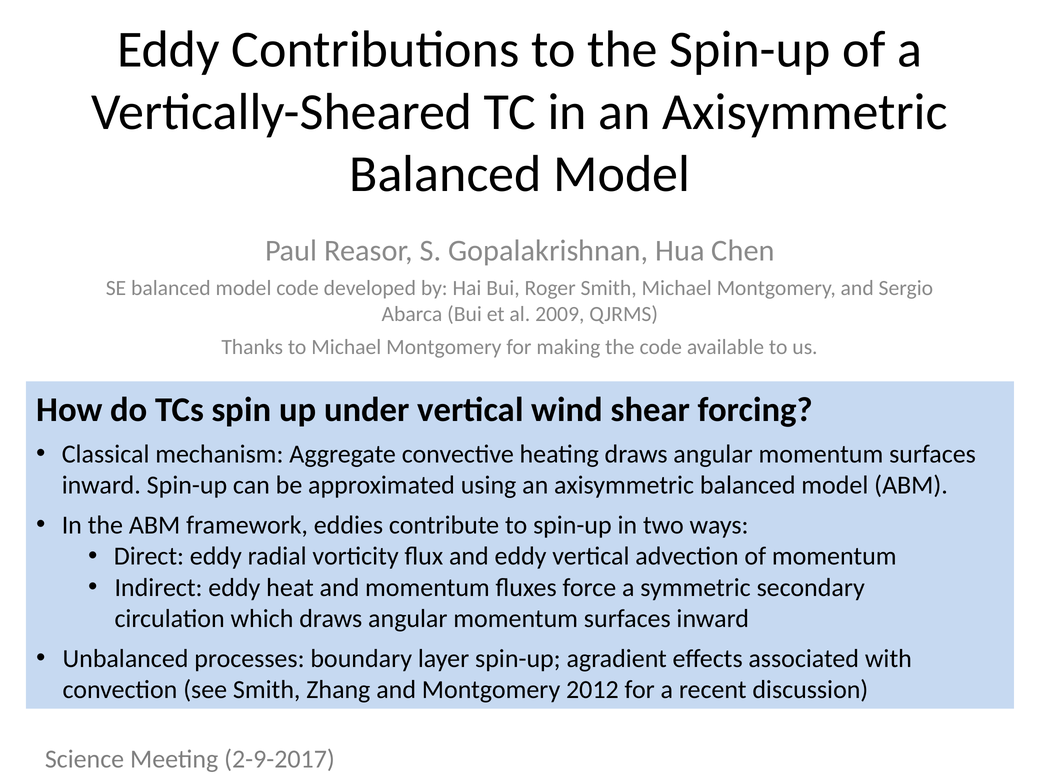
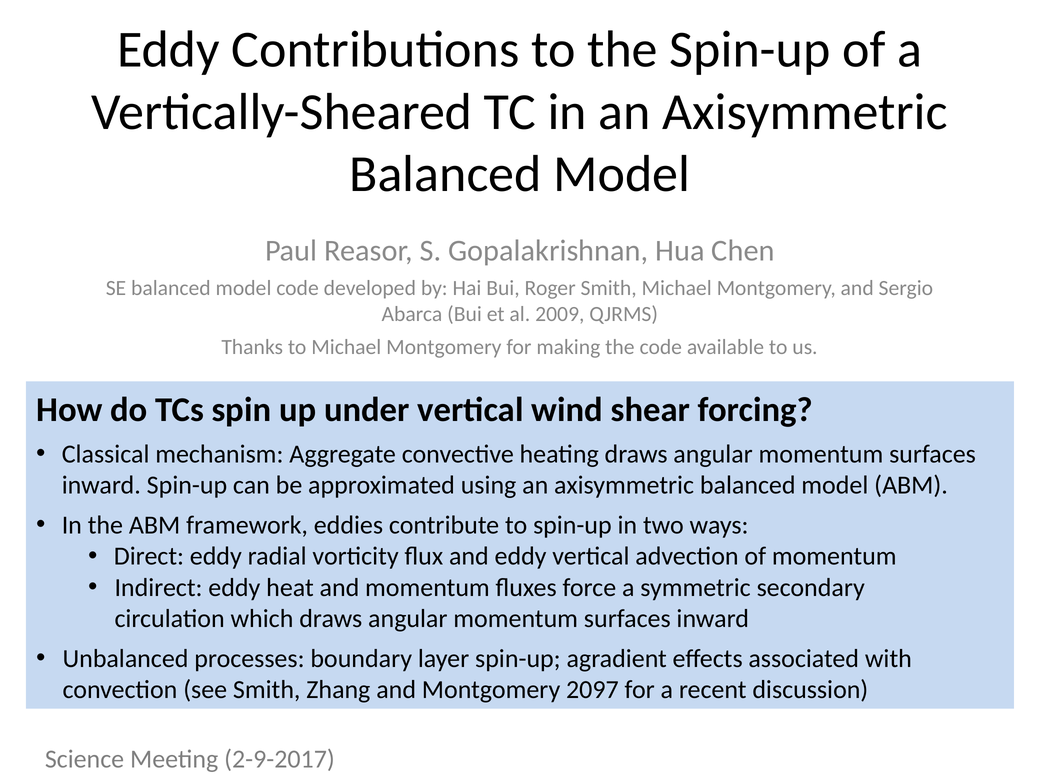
2012: 2012 -> 2097
